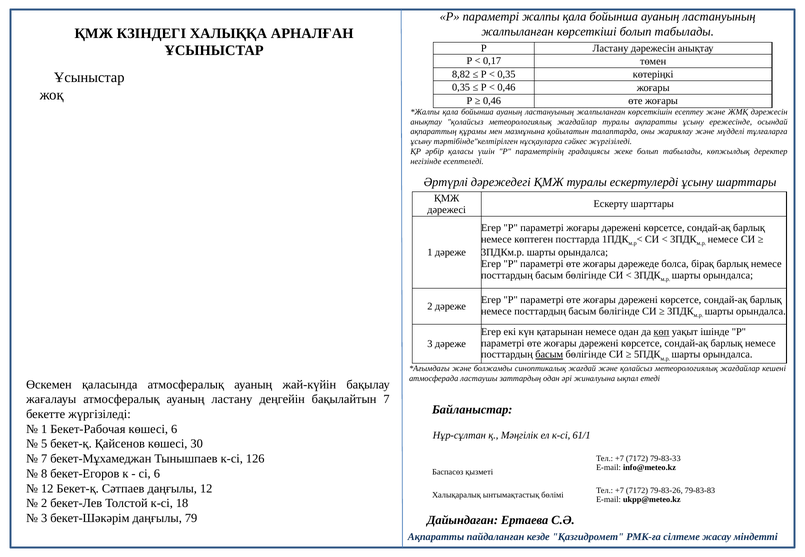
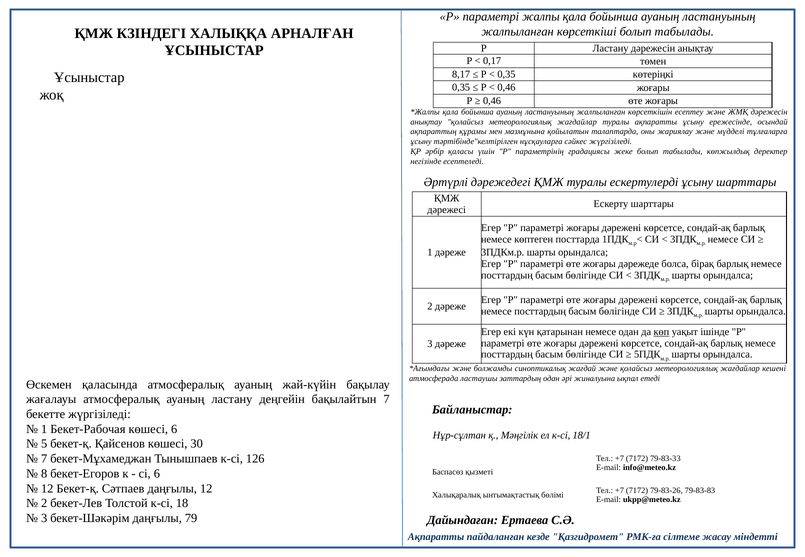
8,82: 8,82 -> 8,17
басым at (549, 355) underline: present -> none
61/1: 61/1 -> 18/1
